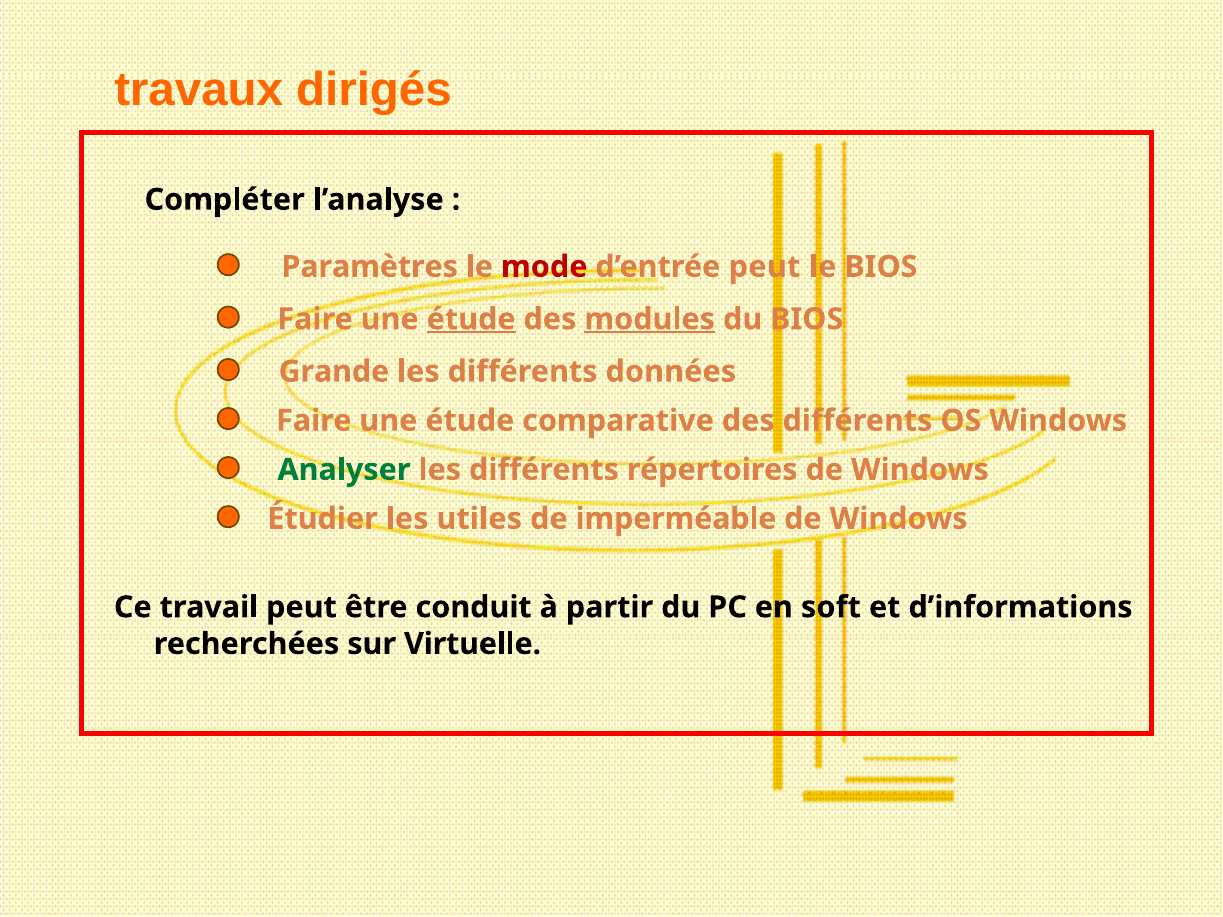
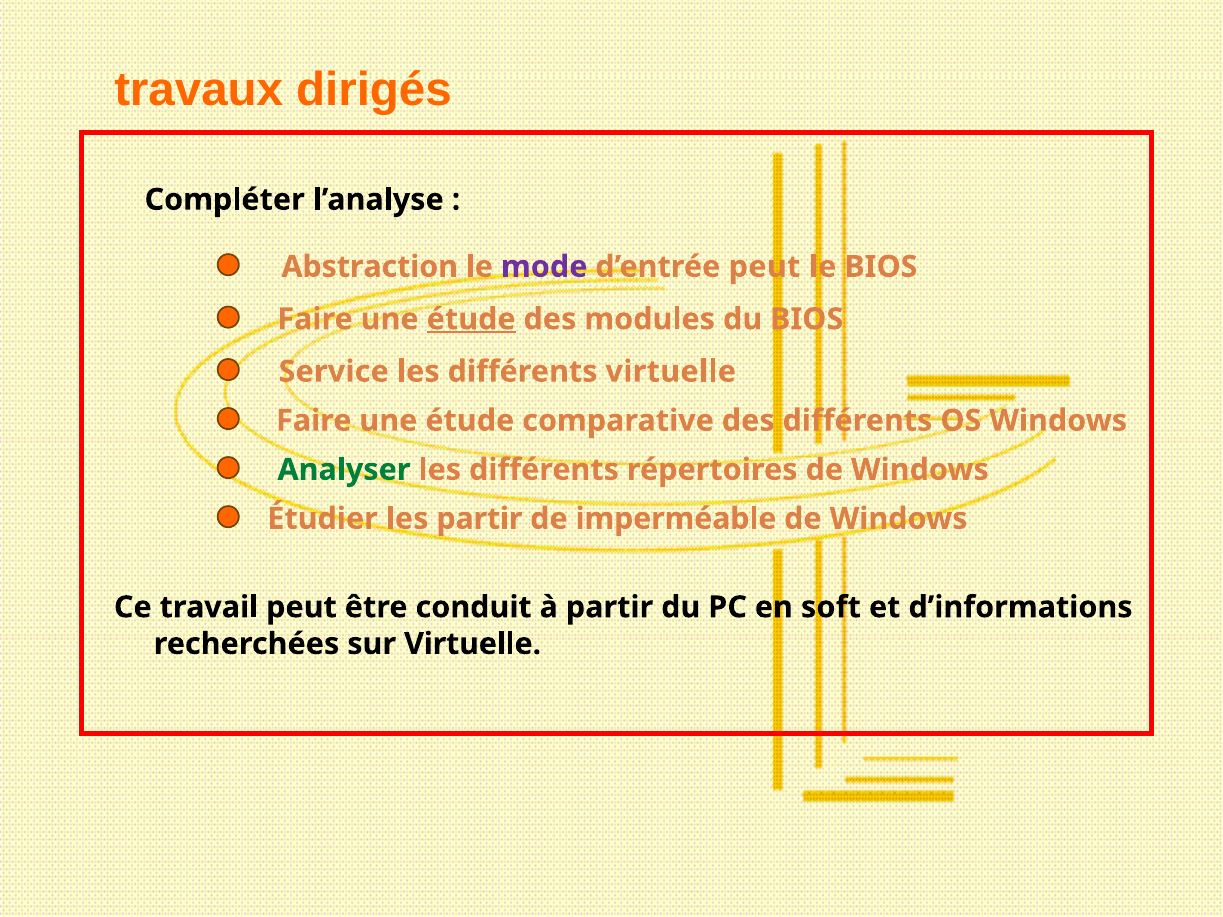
Paramètres: Paramètres -> Abstraction
mode colour: red -> purple
modules underline: present -> none
Grande: Grande -> Service
différents données: données -> virtuelle
les utiles: utiles -> partir
